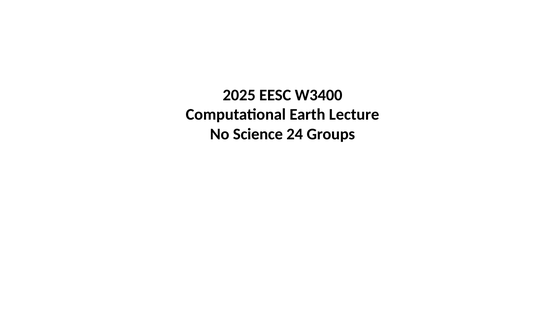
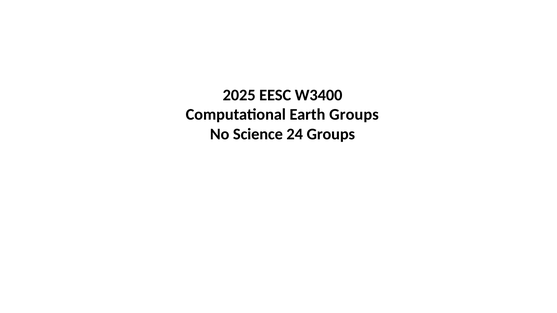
Earth Lecture: Lecture -> Groups
